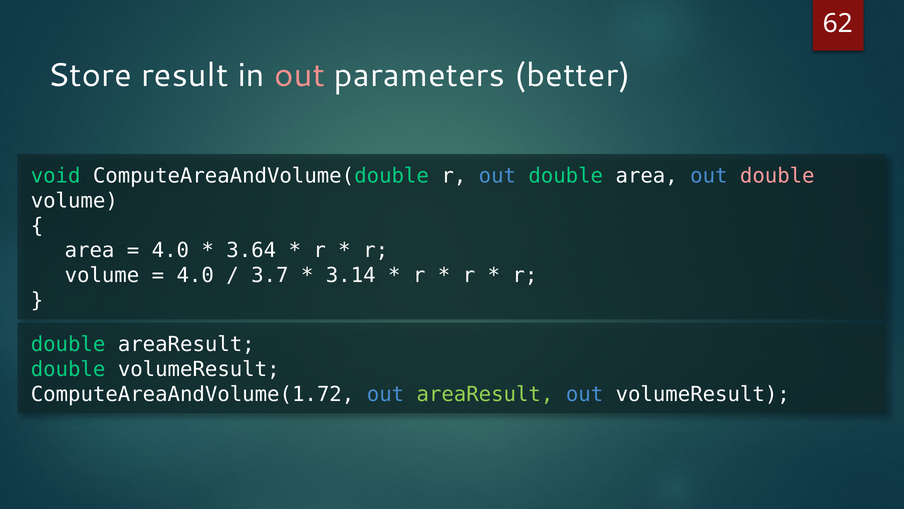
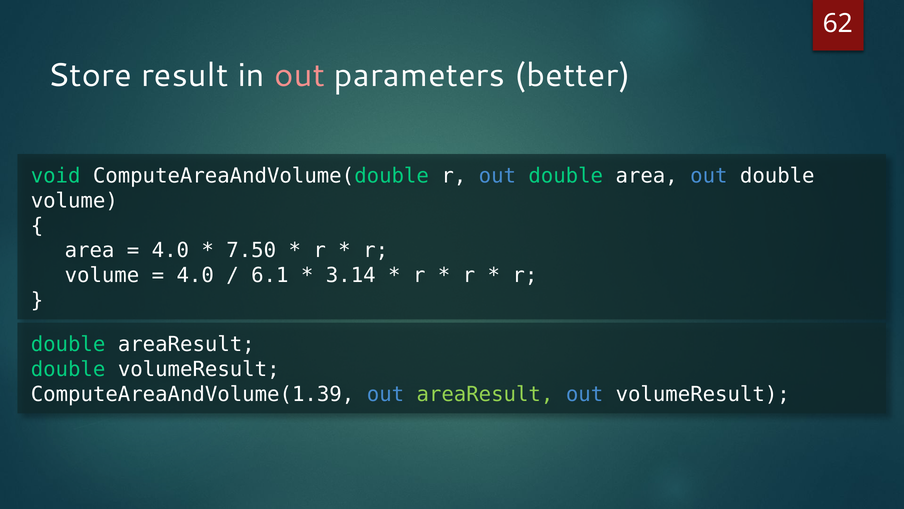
double at (777, 176) colour: pink -> white
3.64: 3.64 -> 7.50
3.7: 3.7 -> 6.1
ComputeAreaAndVolume(1.72: ComputeAreaAndVolume(1.72 -> ComputeAreaAndVolume(1.39
